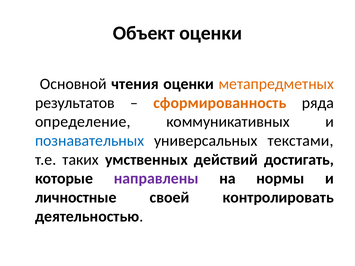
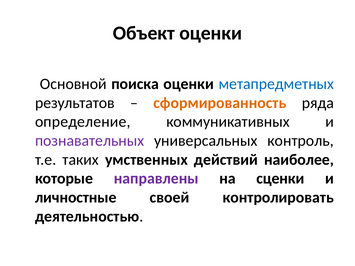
чтения: чтения -> поиска
метапредметных colour: orange -> blue
познавательных colour: blue -> purple
текстами: текстами -> контроль
достигать: достигать -> наиболее
нормы: нормы -> сценки
